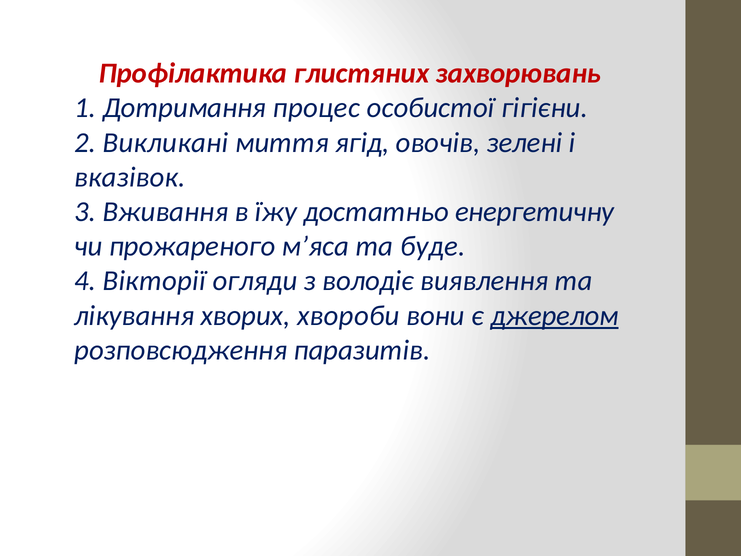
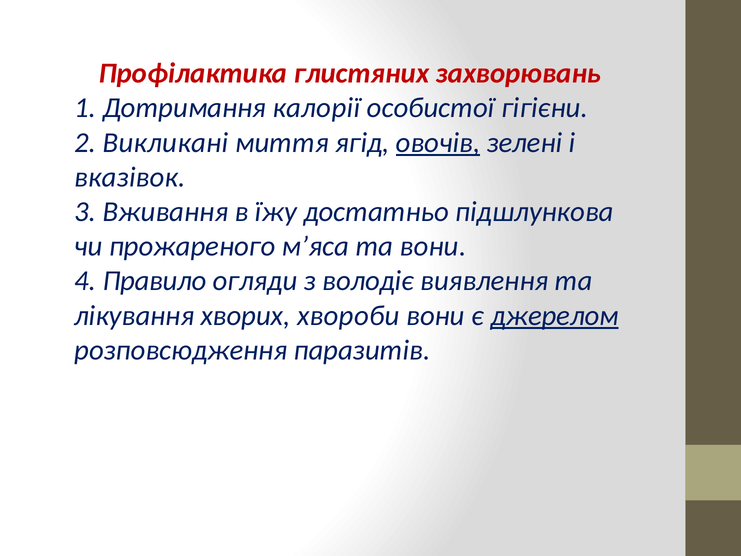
процес: процес -> калорії
овочів underline: none -> present
енергетичну: енергетичну -> підшлункова
та буде: буде -> вони
Вікторії: Вікторії -> Правило
